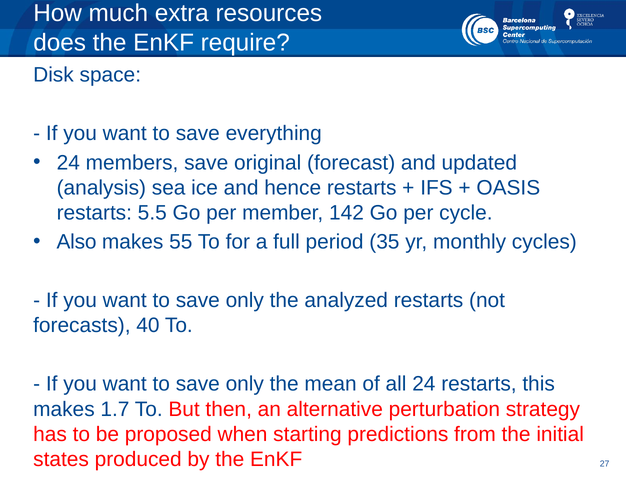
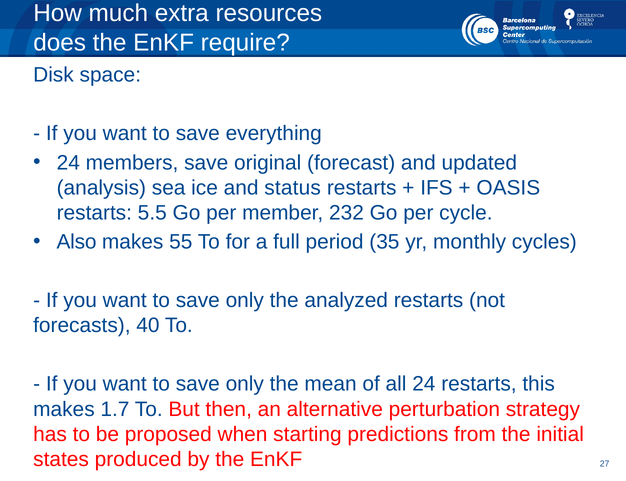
hence: hence -> status
142: 142 -> 232
